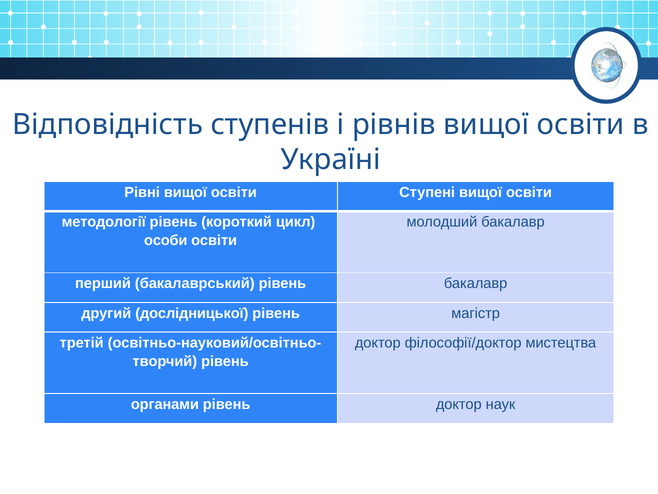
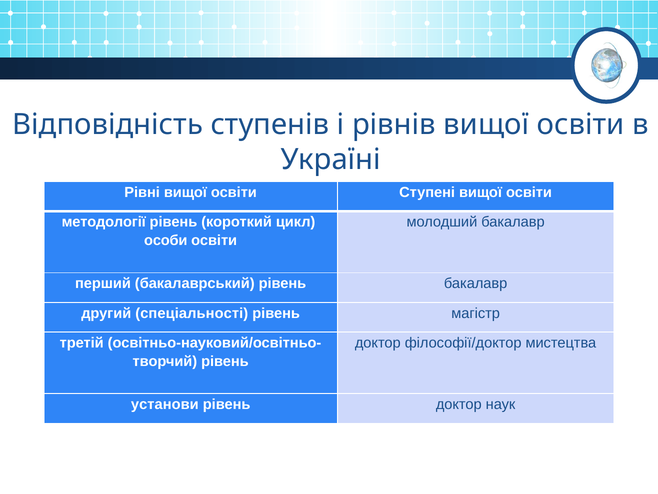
дослідницької: дослідницької -> спеціальності
органами: органами -> установи
